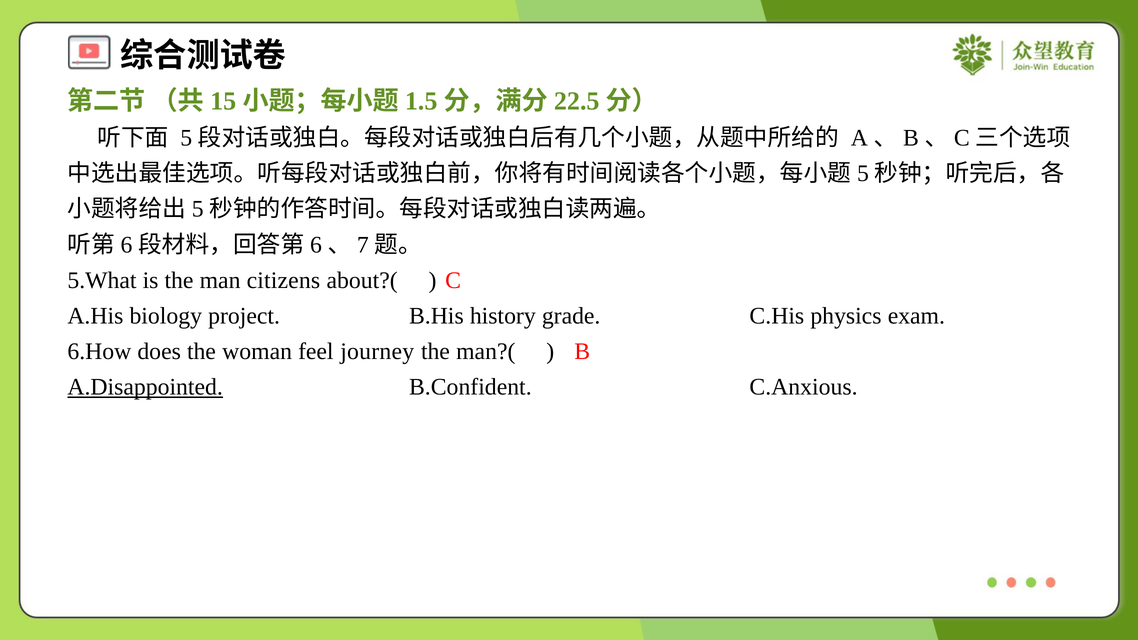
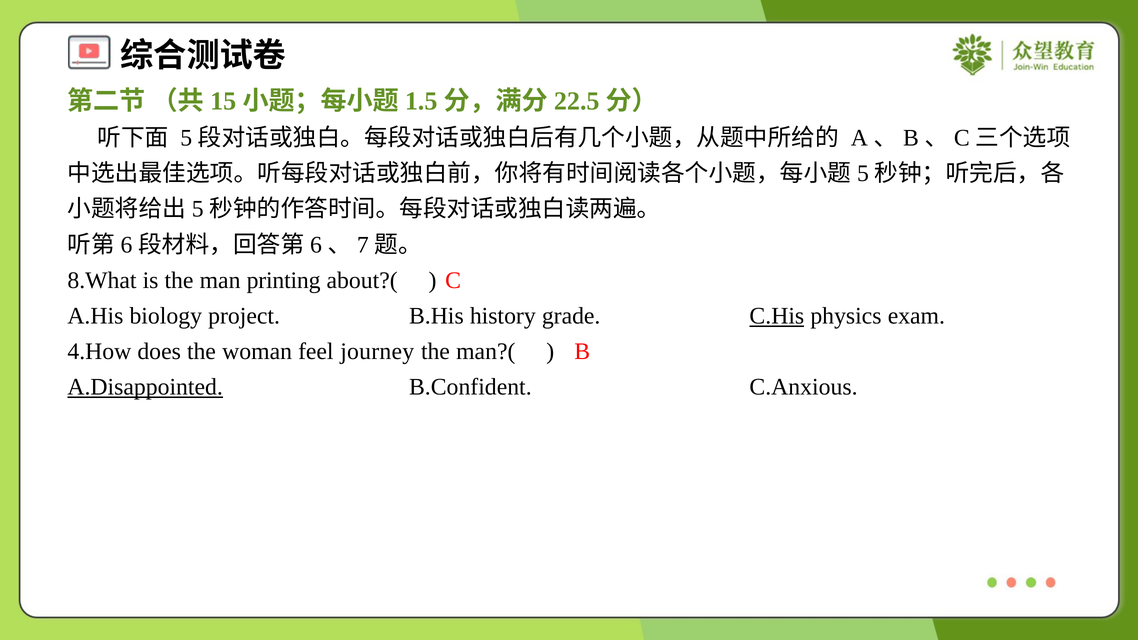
5.What: 5.What -> 8.What
citizens: citizens -> printing
C.His underline: none -> present
6.How: 6.How -> 4.How
